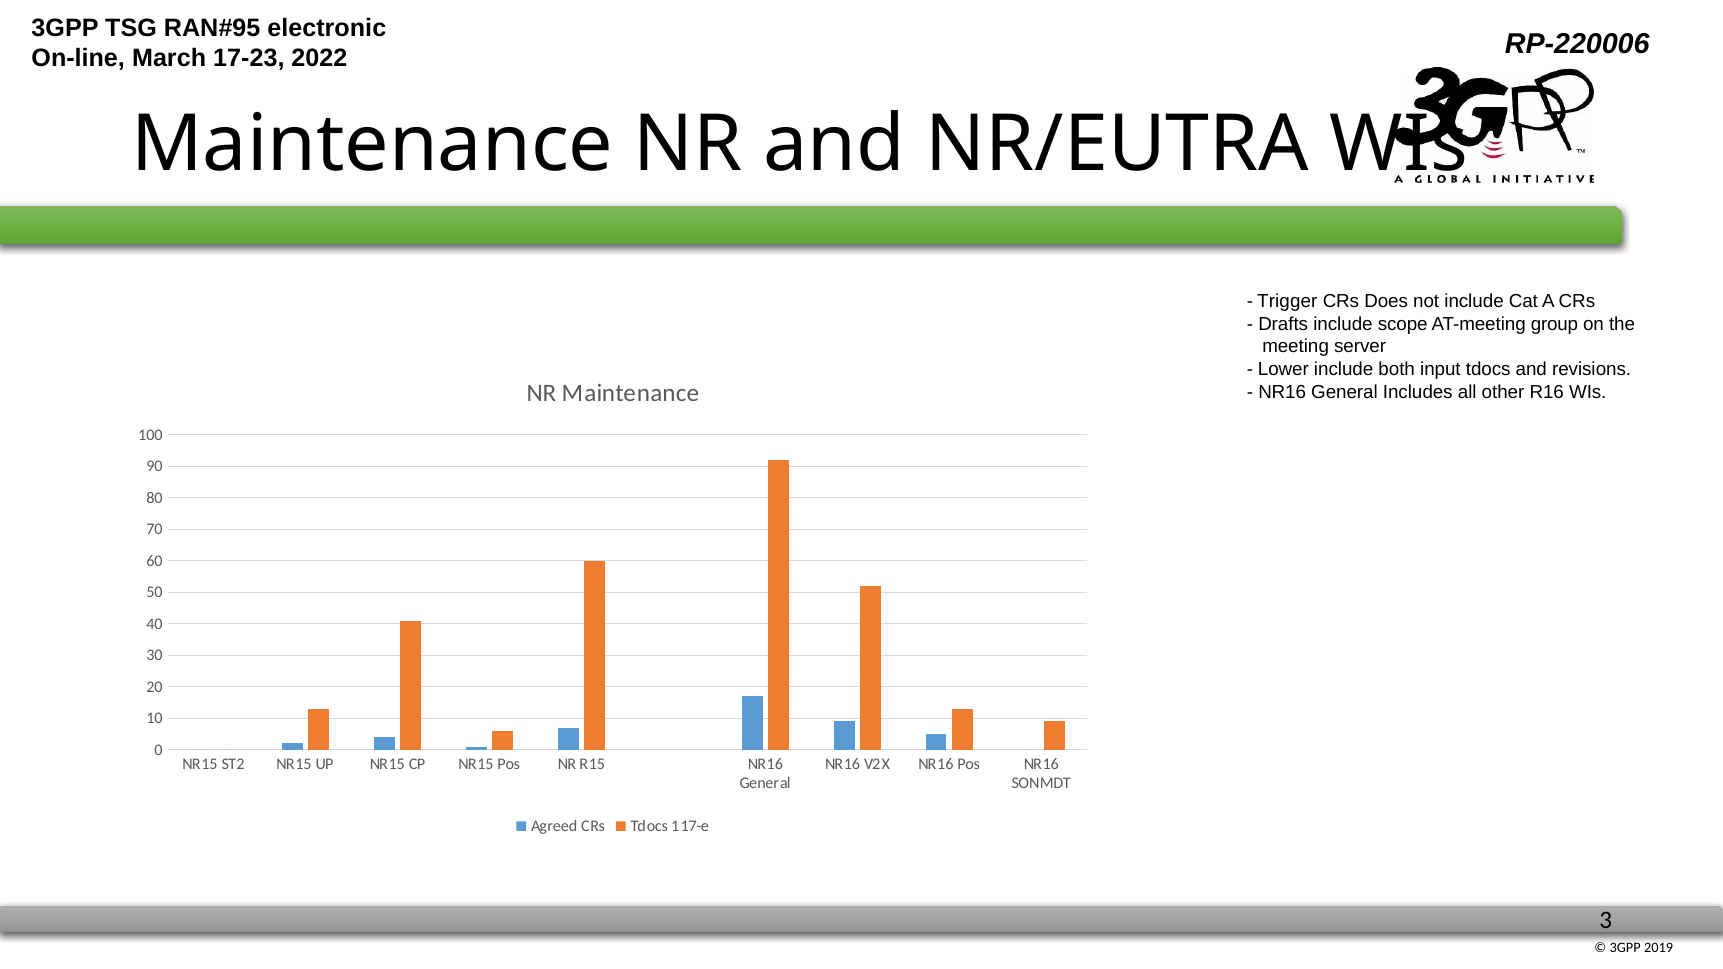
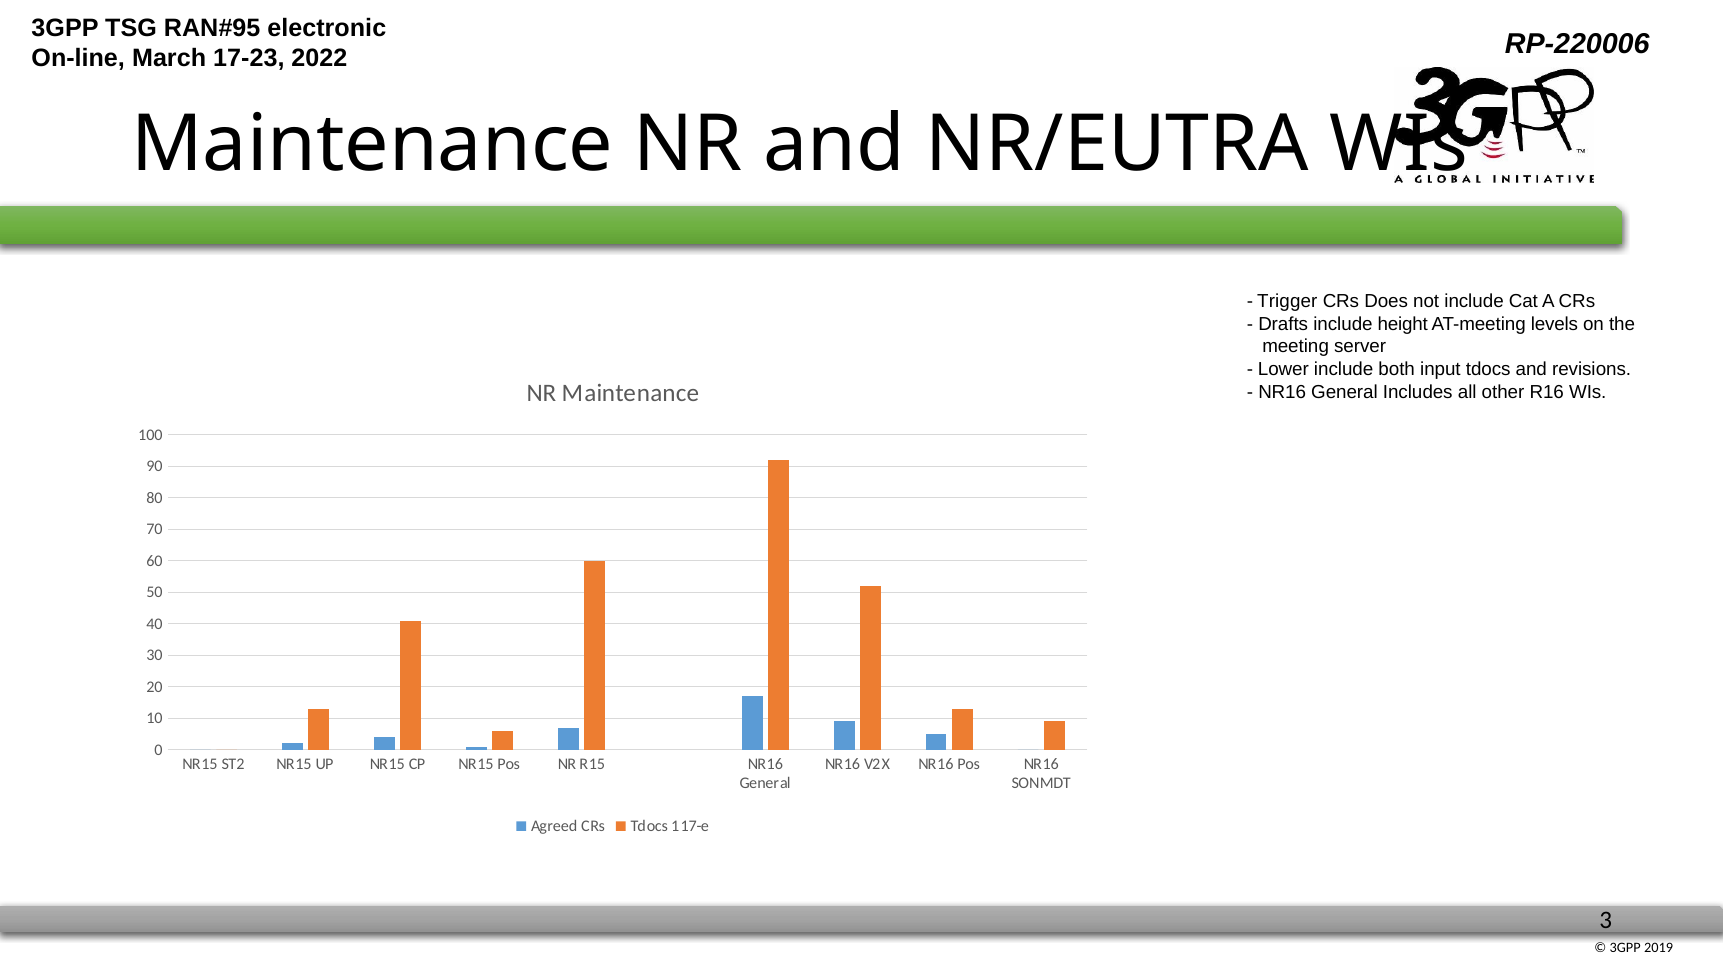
scope: scope -> height
group: group -> levels
